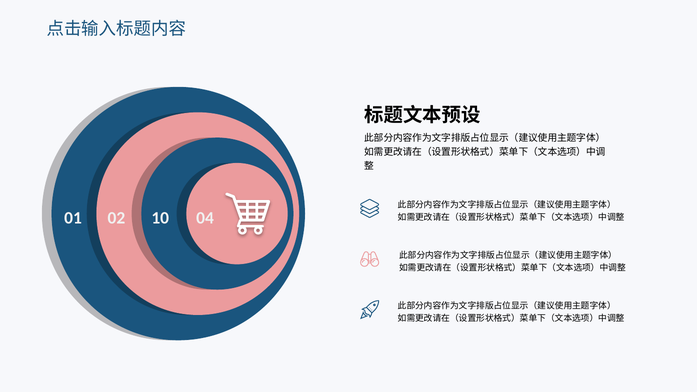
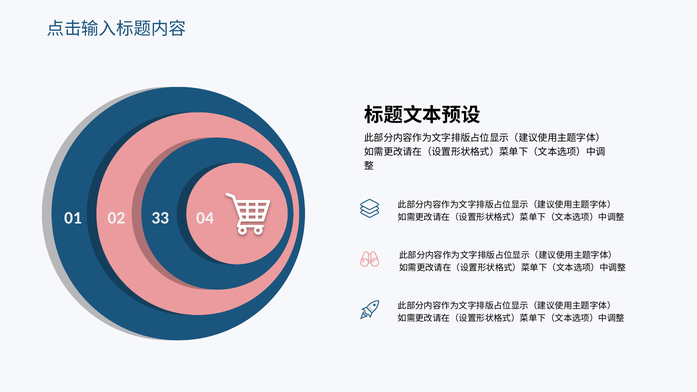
10: 10 -> 33
